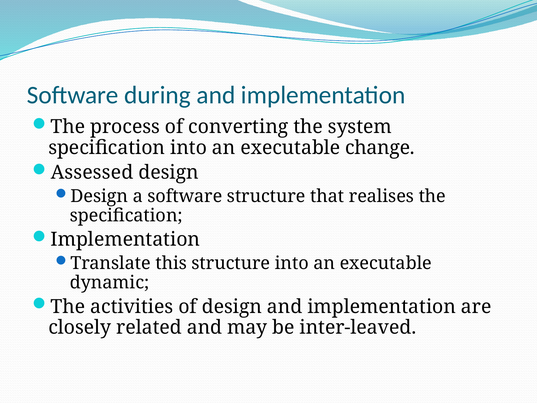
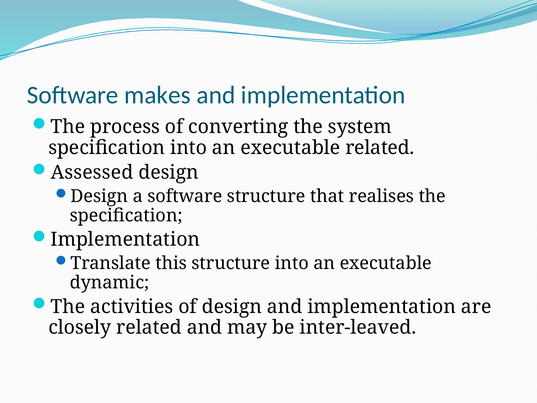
during: during -> makes
executable change: change -> related
